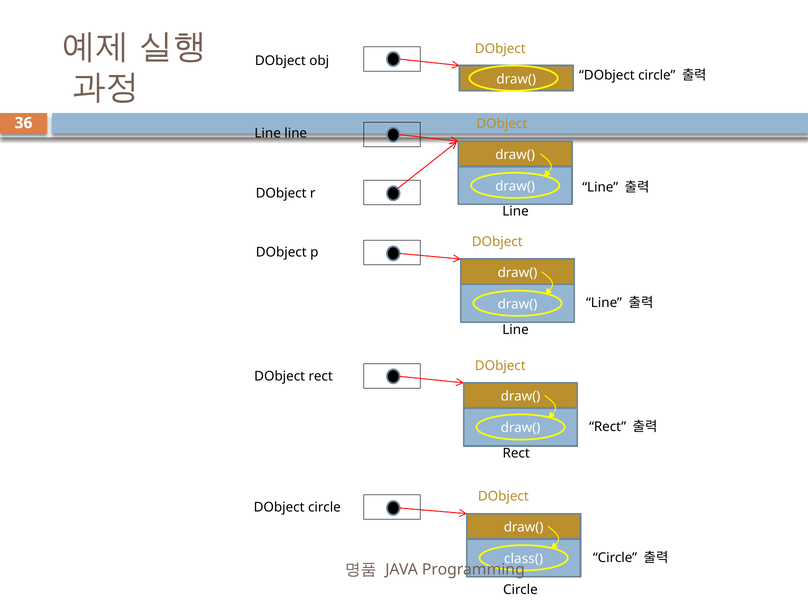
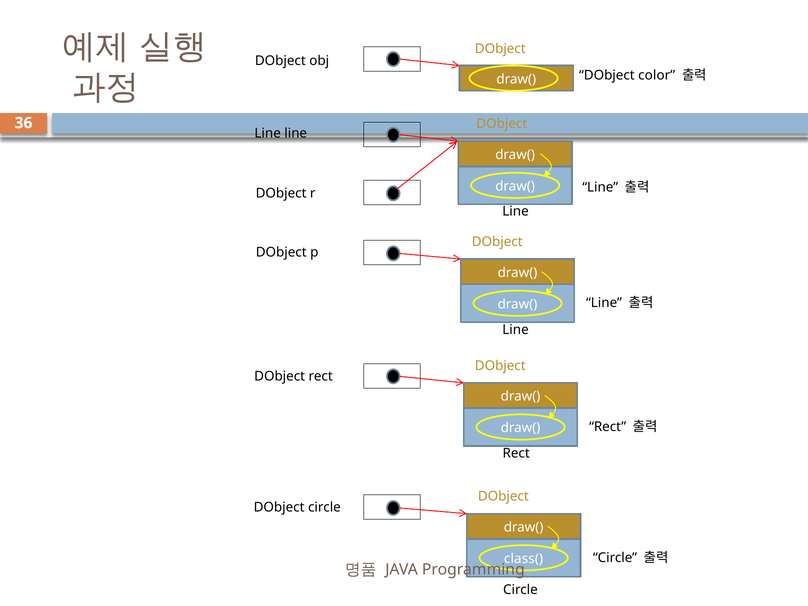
circle at (657, 75): circle -> color
